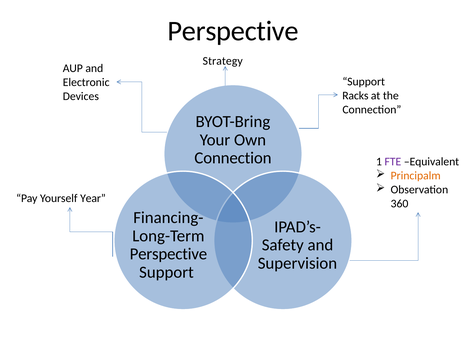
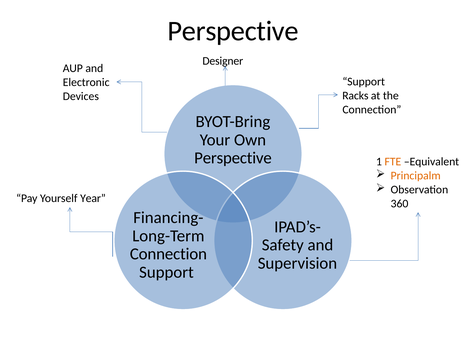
Strategy: Strategy -> Designer
Connection at (233, 158): Connection -> Perspective
FTE colour: purple -> orange
Perspective at (168, 254): Perspective -> Connection
